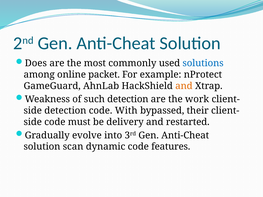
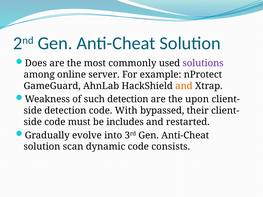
solutions colour: blue -> purple
packet: packet -> server
work: work -> upon
delivery: delivery -> includes
features: features -> consists
